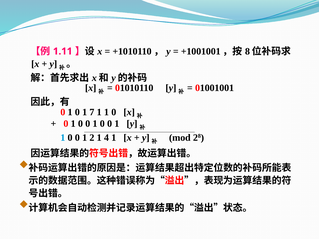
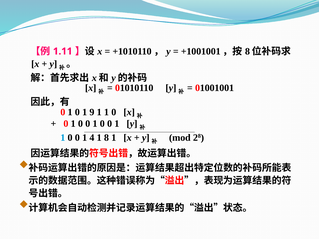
7: 7 -> 9
2: 2 -> 4
4: 4 -> 8
